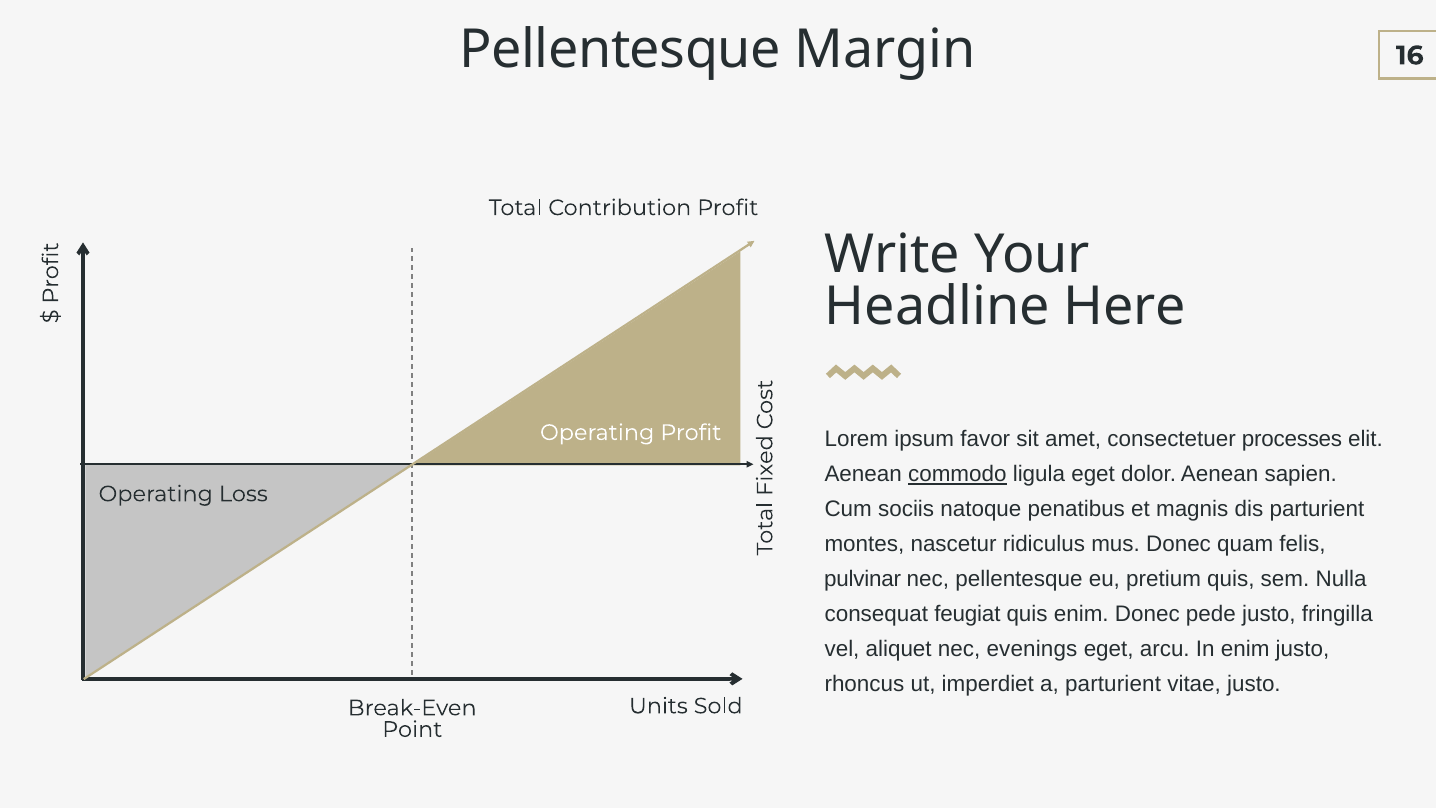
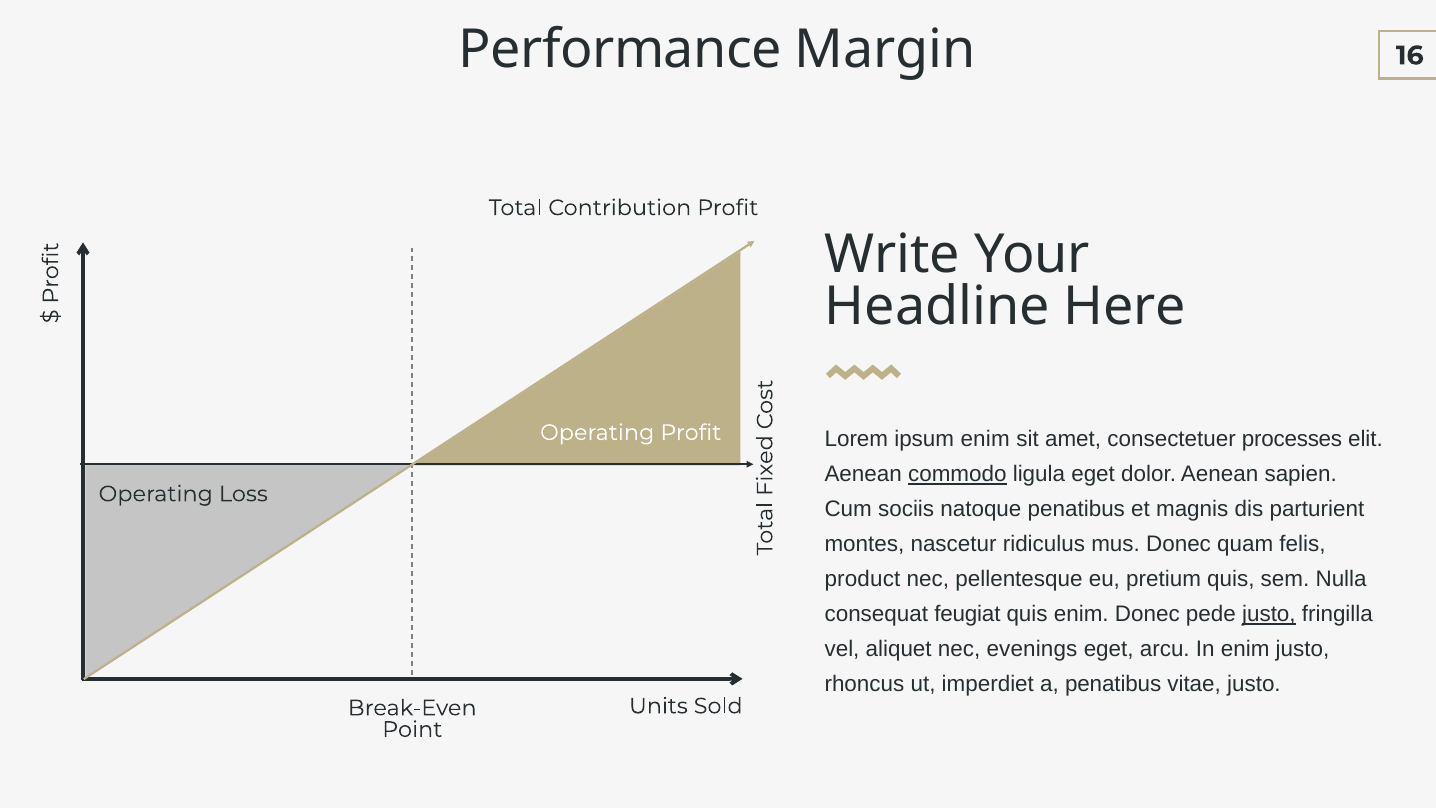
Pellentesque at (620, 50): Pellentesque -> Performance
ipsum favor: favor -> enim
pulvinar: pulvinar -> product
justo at (1269, 614) underline: none -> present
a parturient: parturient -> penatibus
